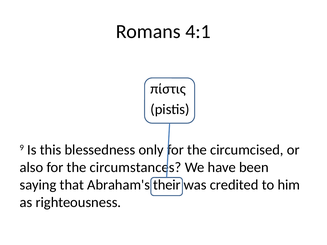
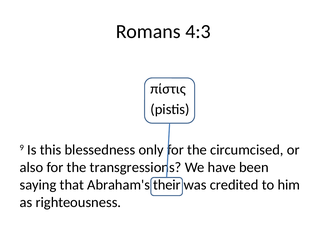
4:1: 4:1 -> 4:3
circumstances: circumstances -> transgressions
